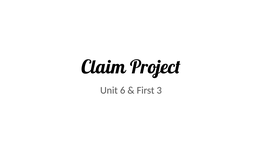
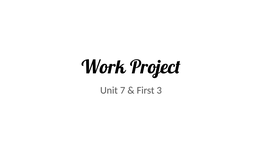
Claim: Claim -> Work
6: 6 -> 7
